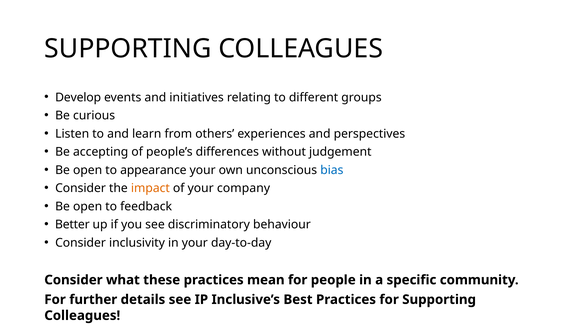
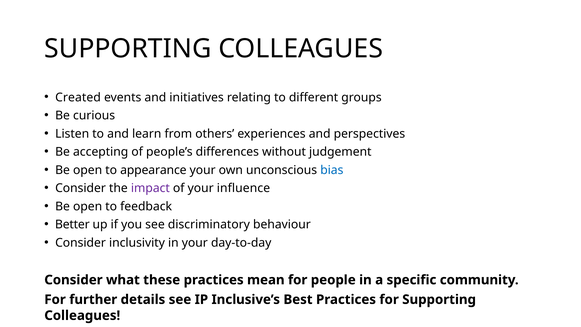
Develop: Develop -> Created
impact colour: orange -> purple
company: company -> influence
